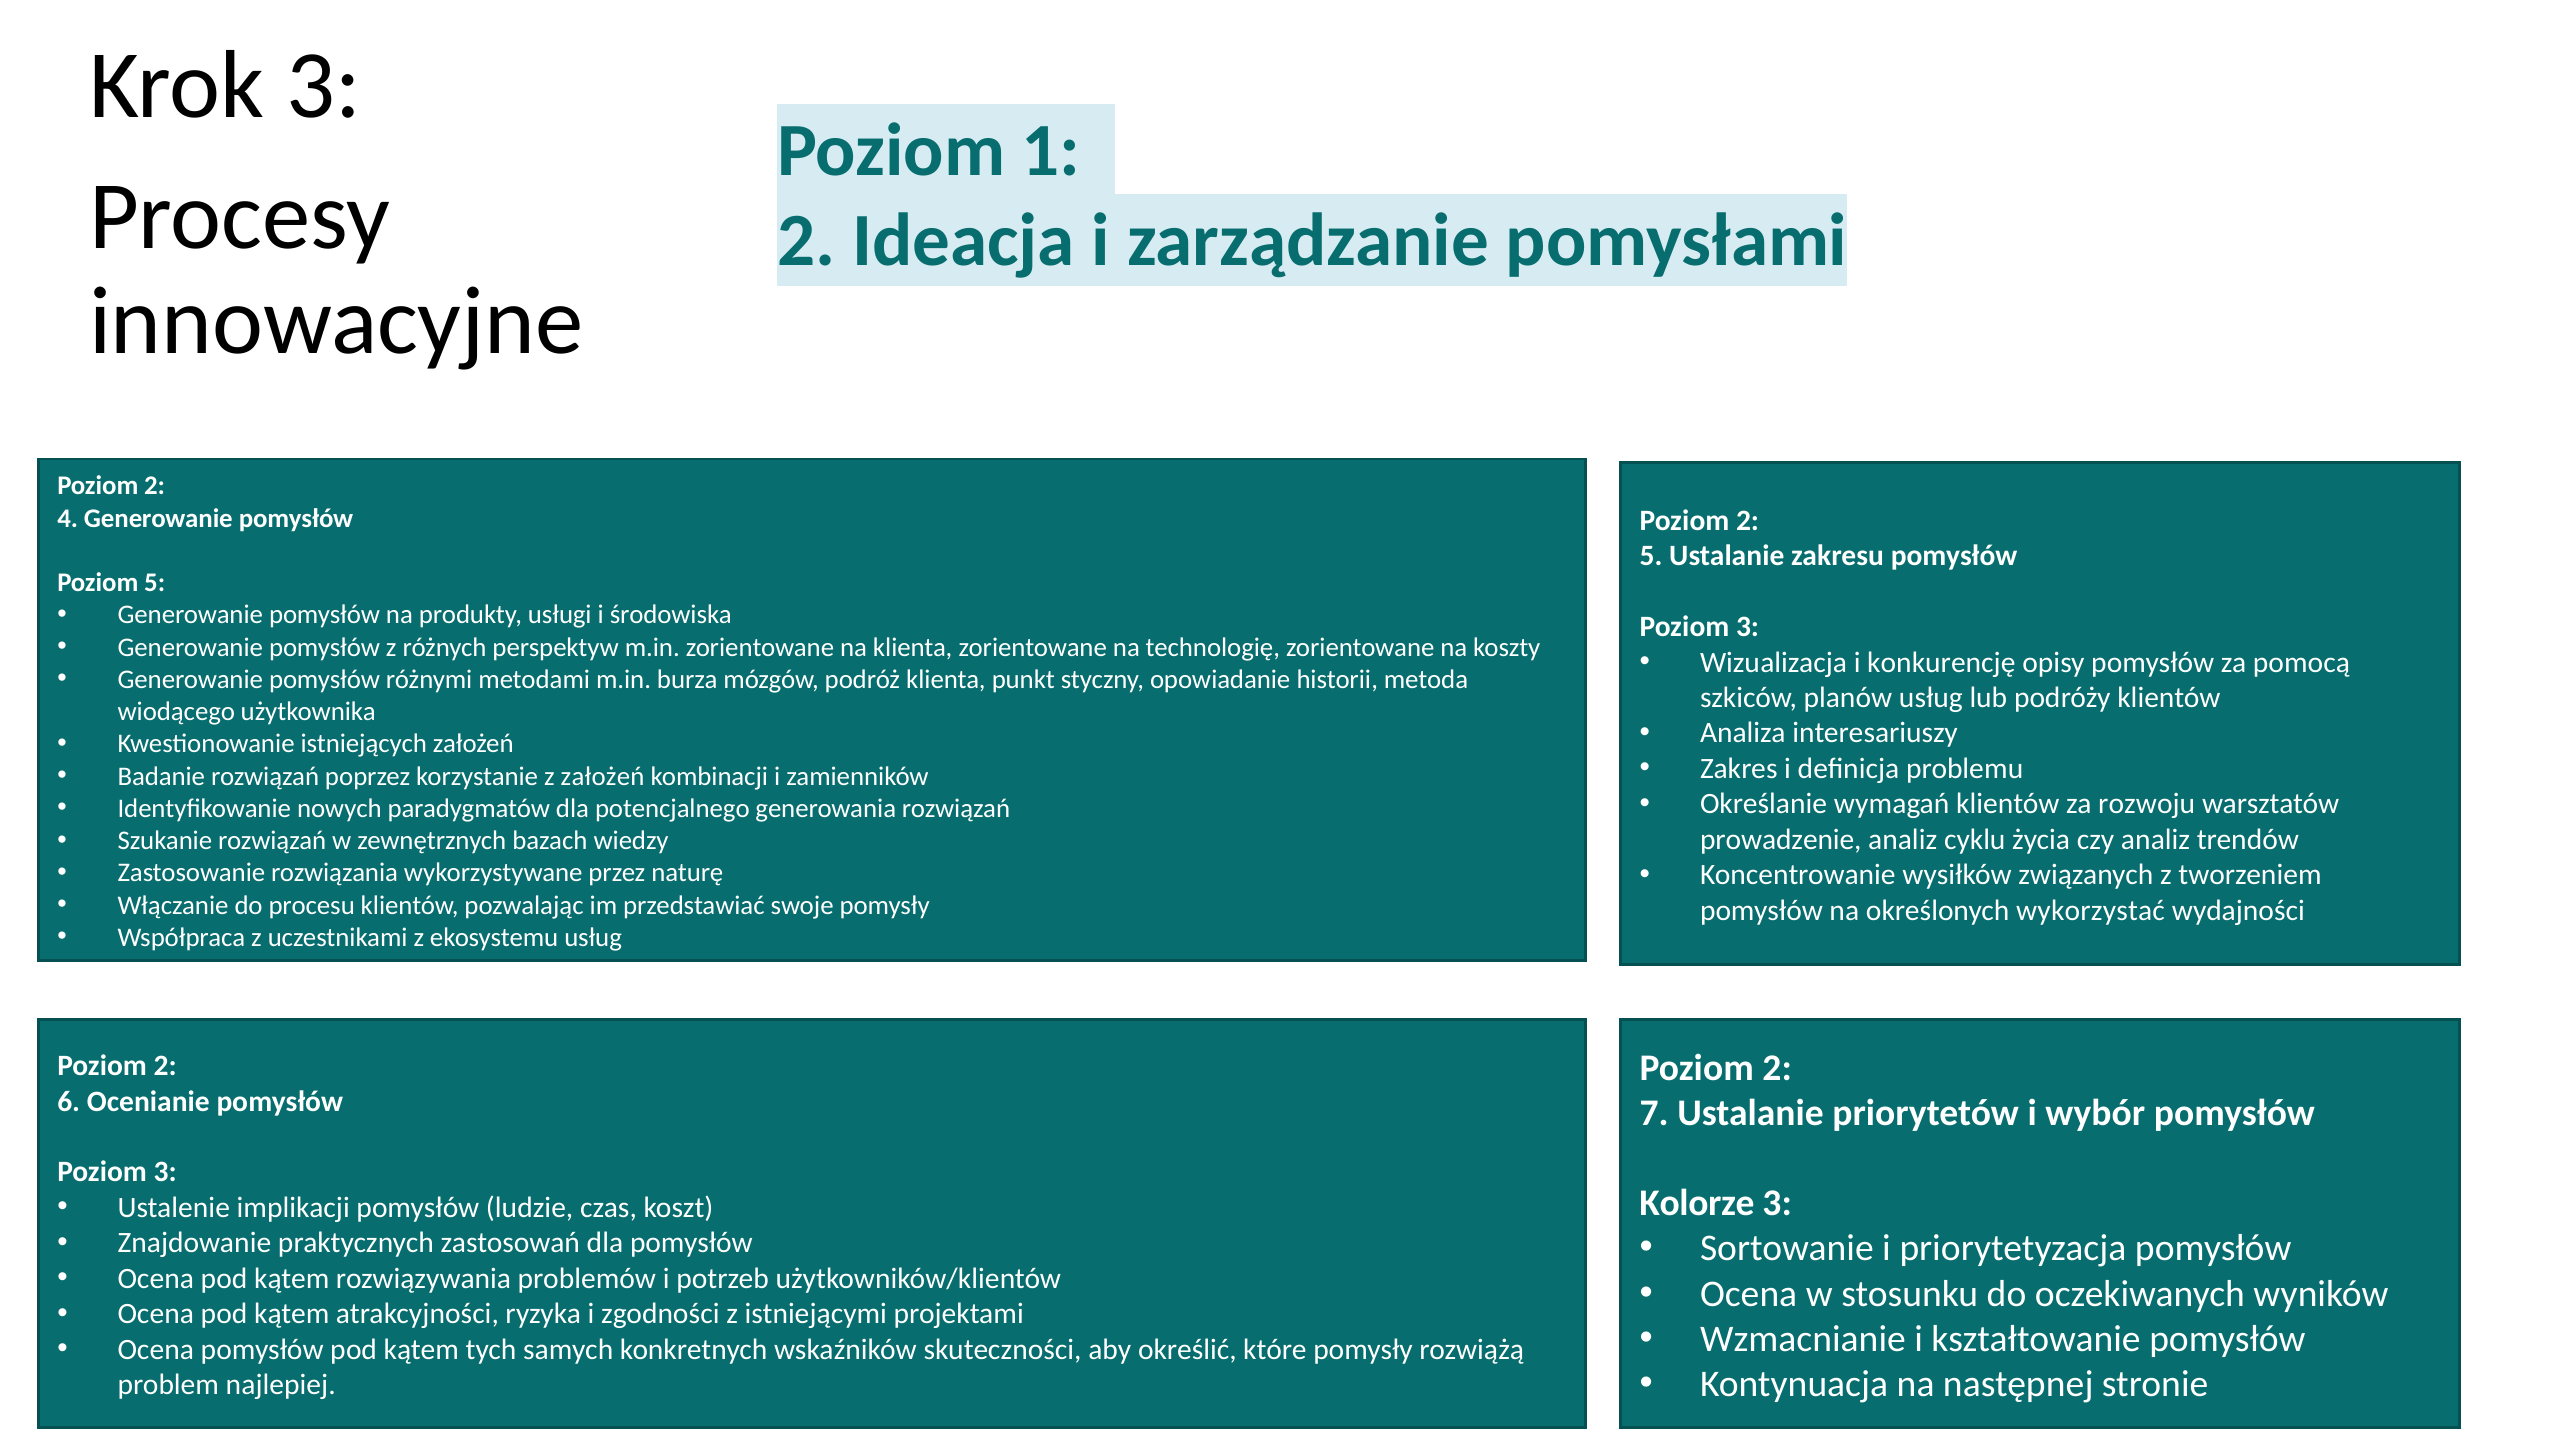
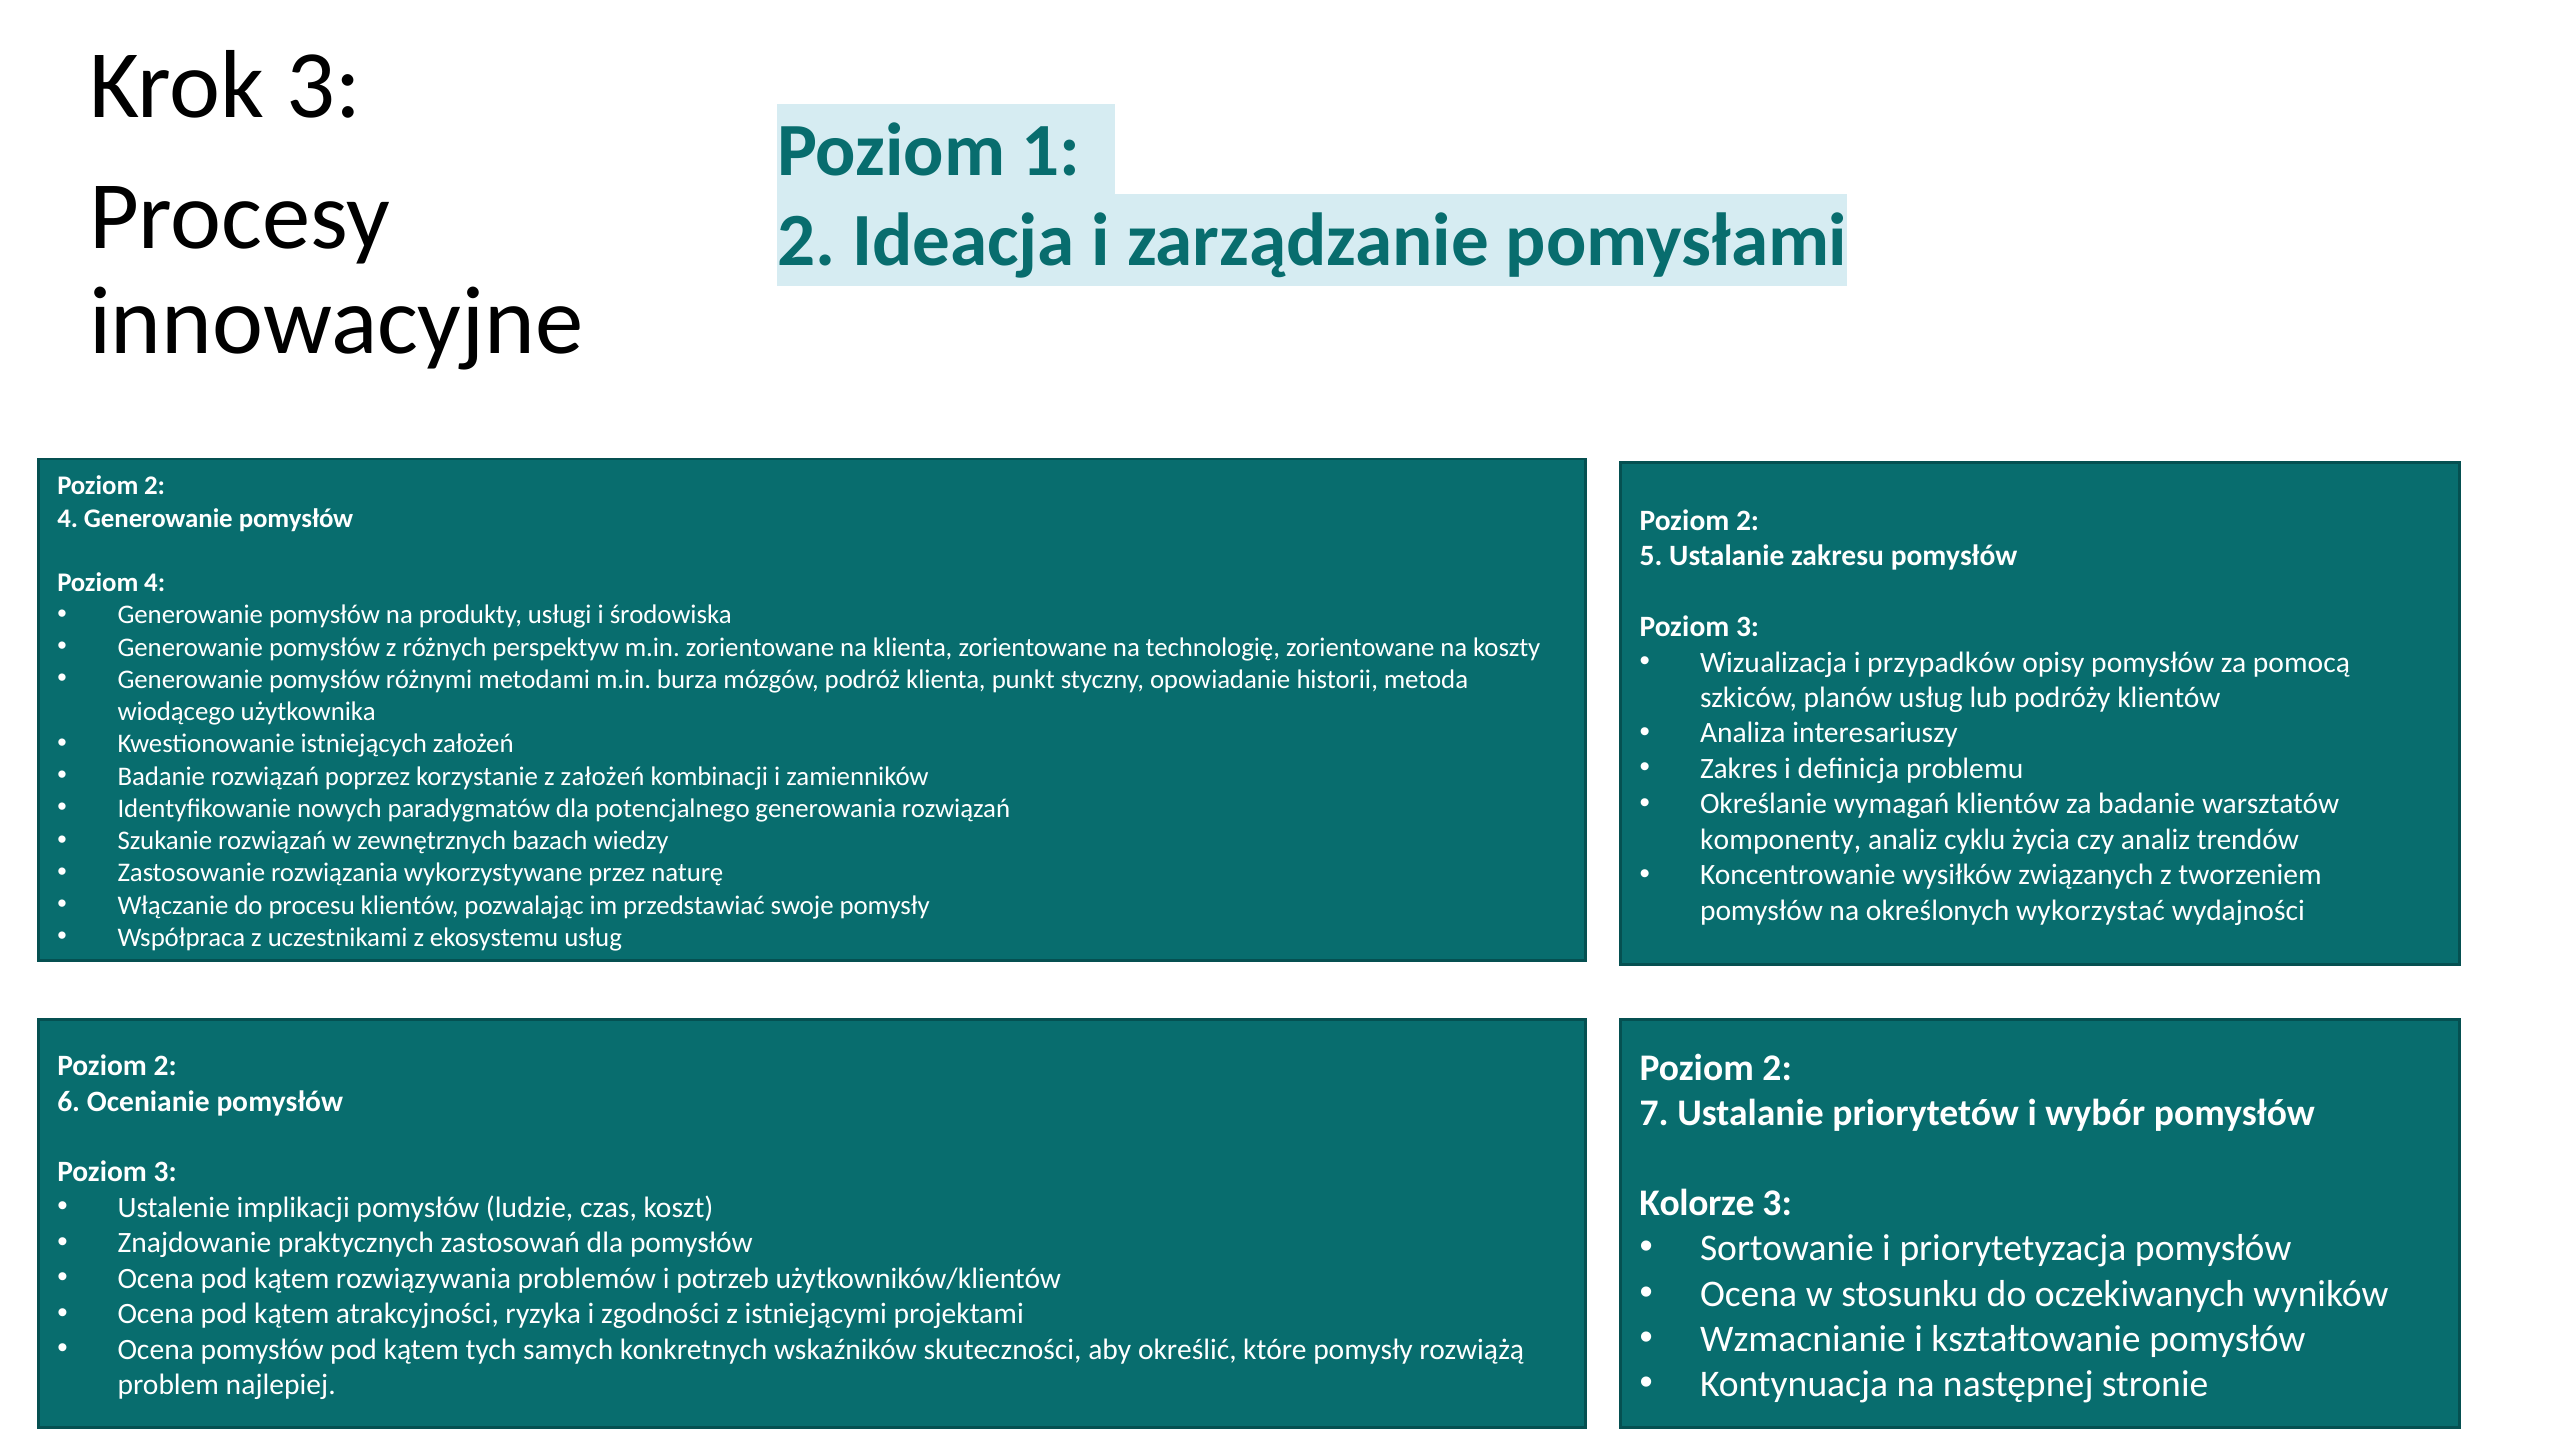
Poziom 5: 5 -> 4
konkurencję: konkurencję -> przypadków
za rozwoju: rozwoju -> badanie
prowadzenie: prowadzenie -> komponenty
